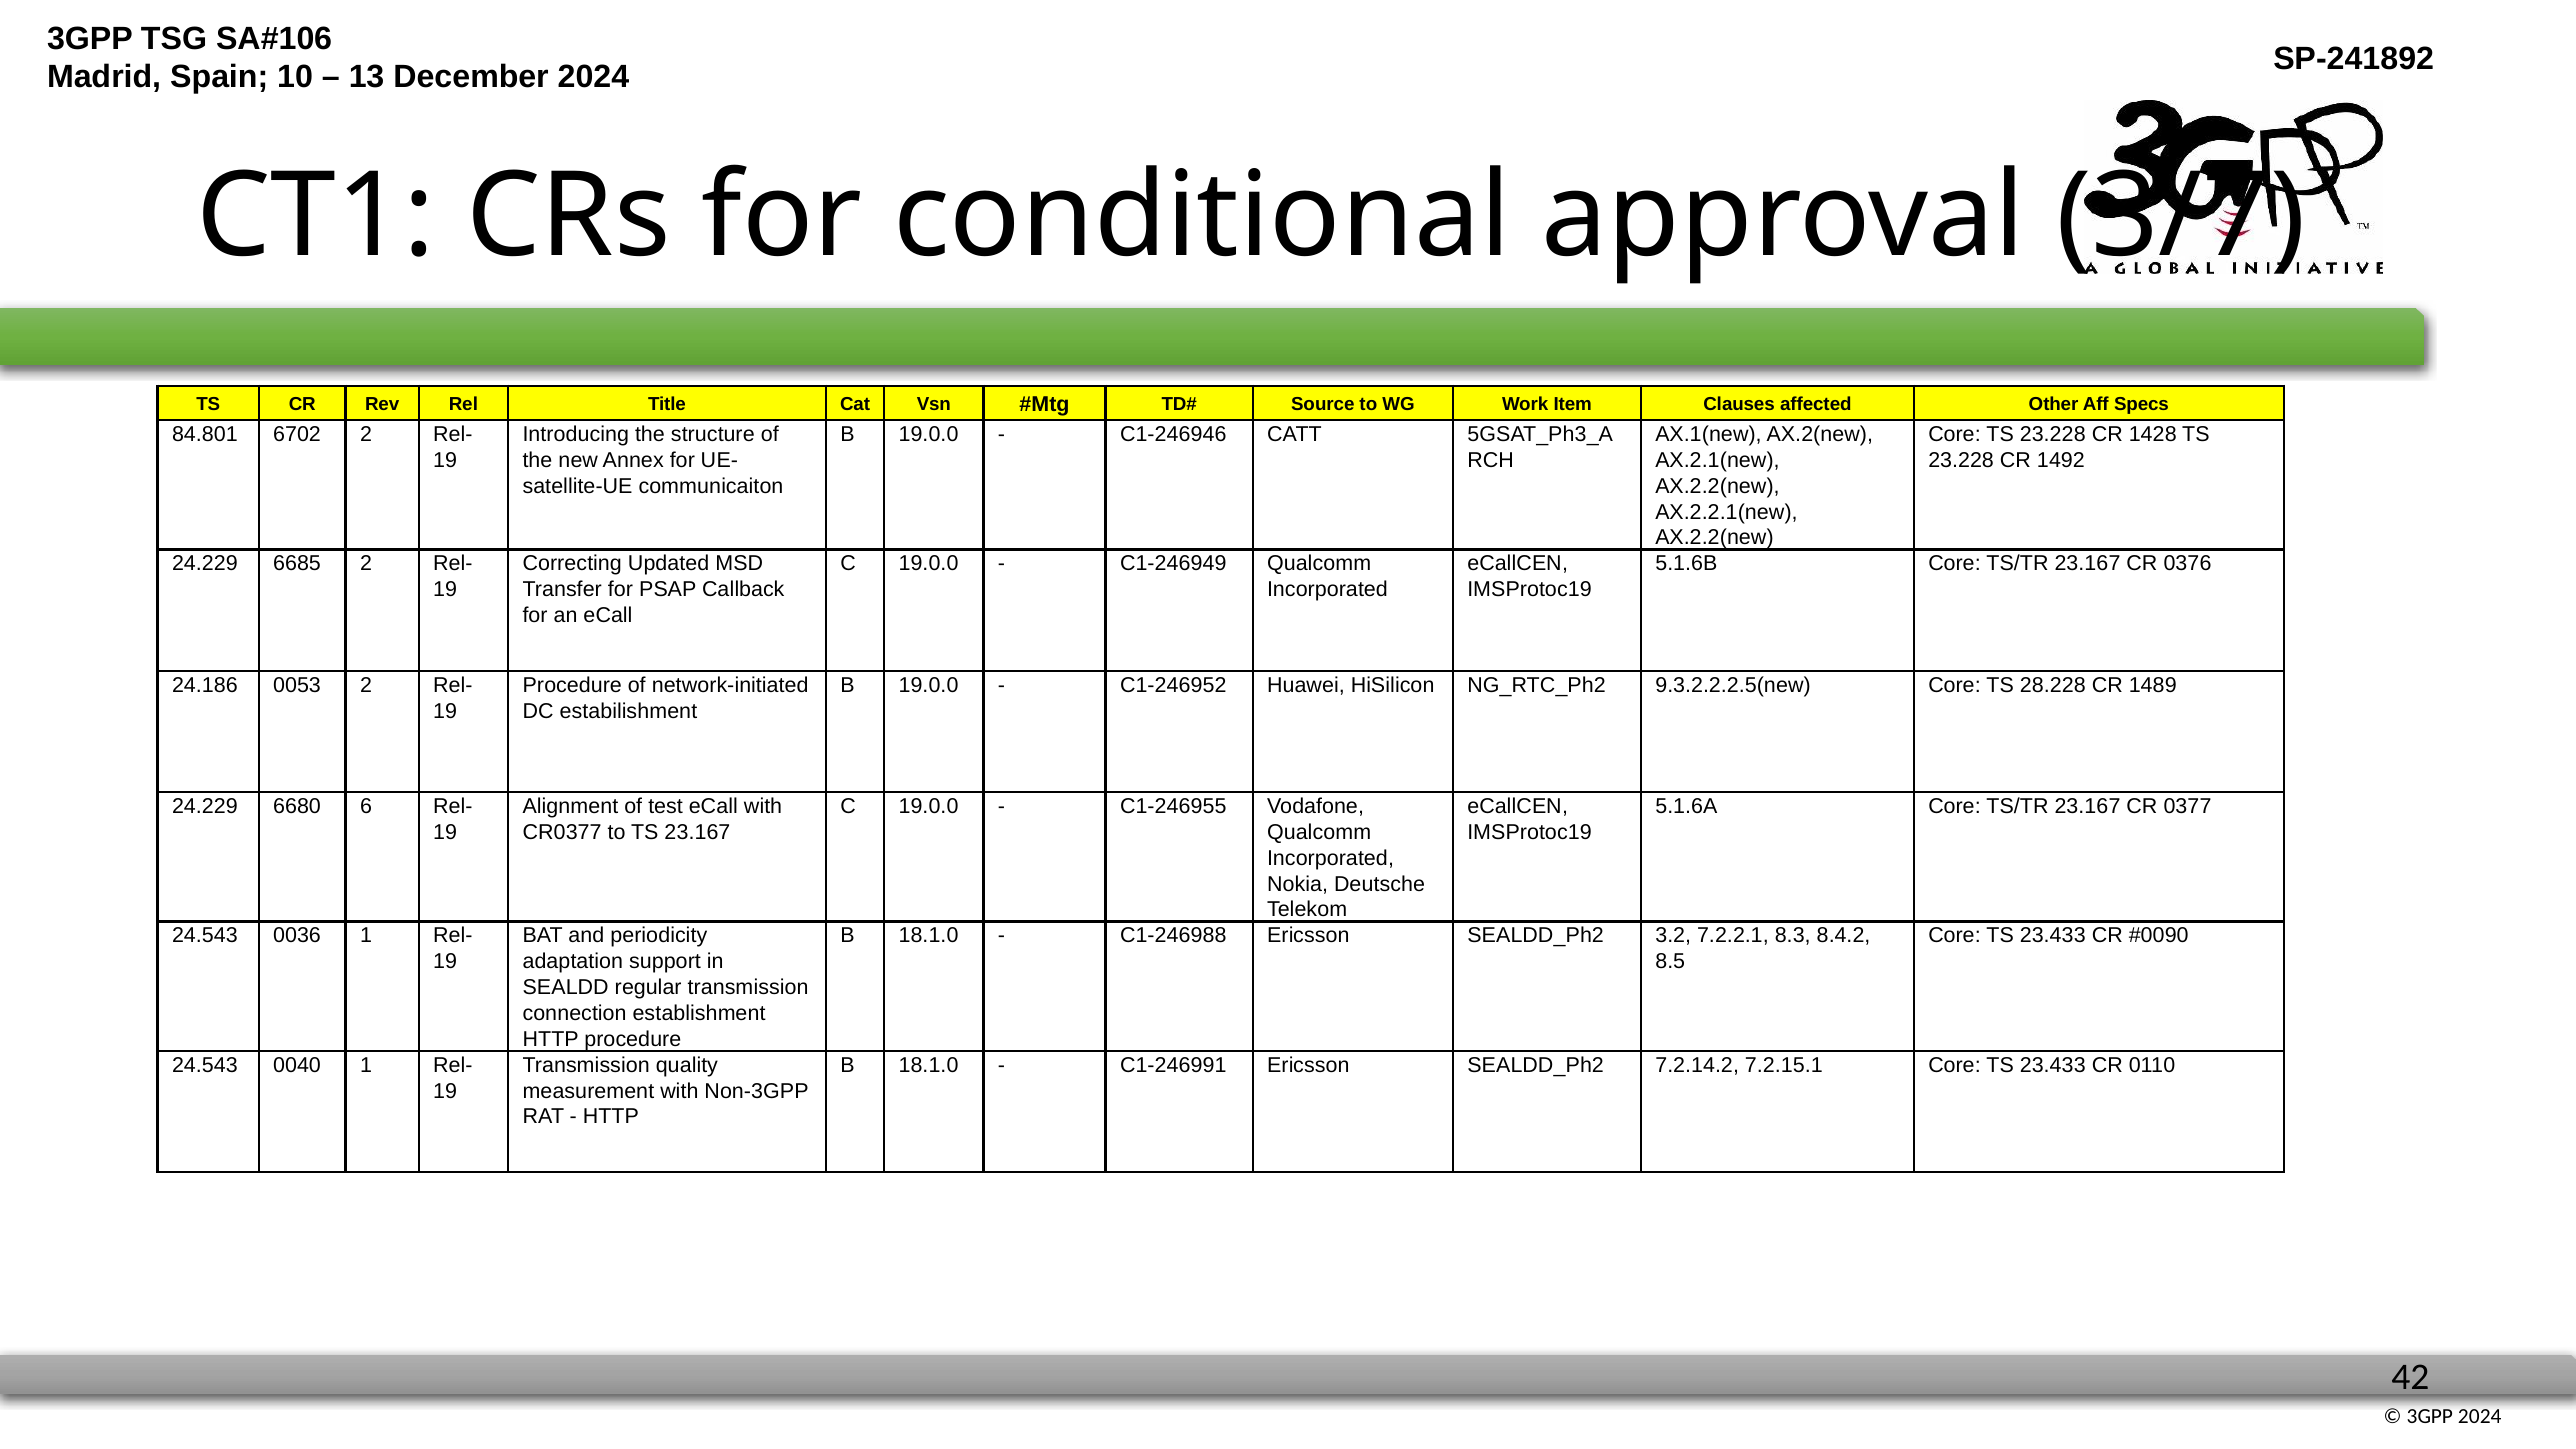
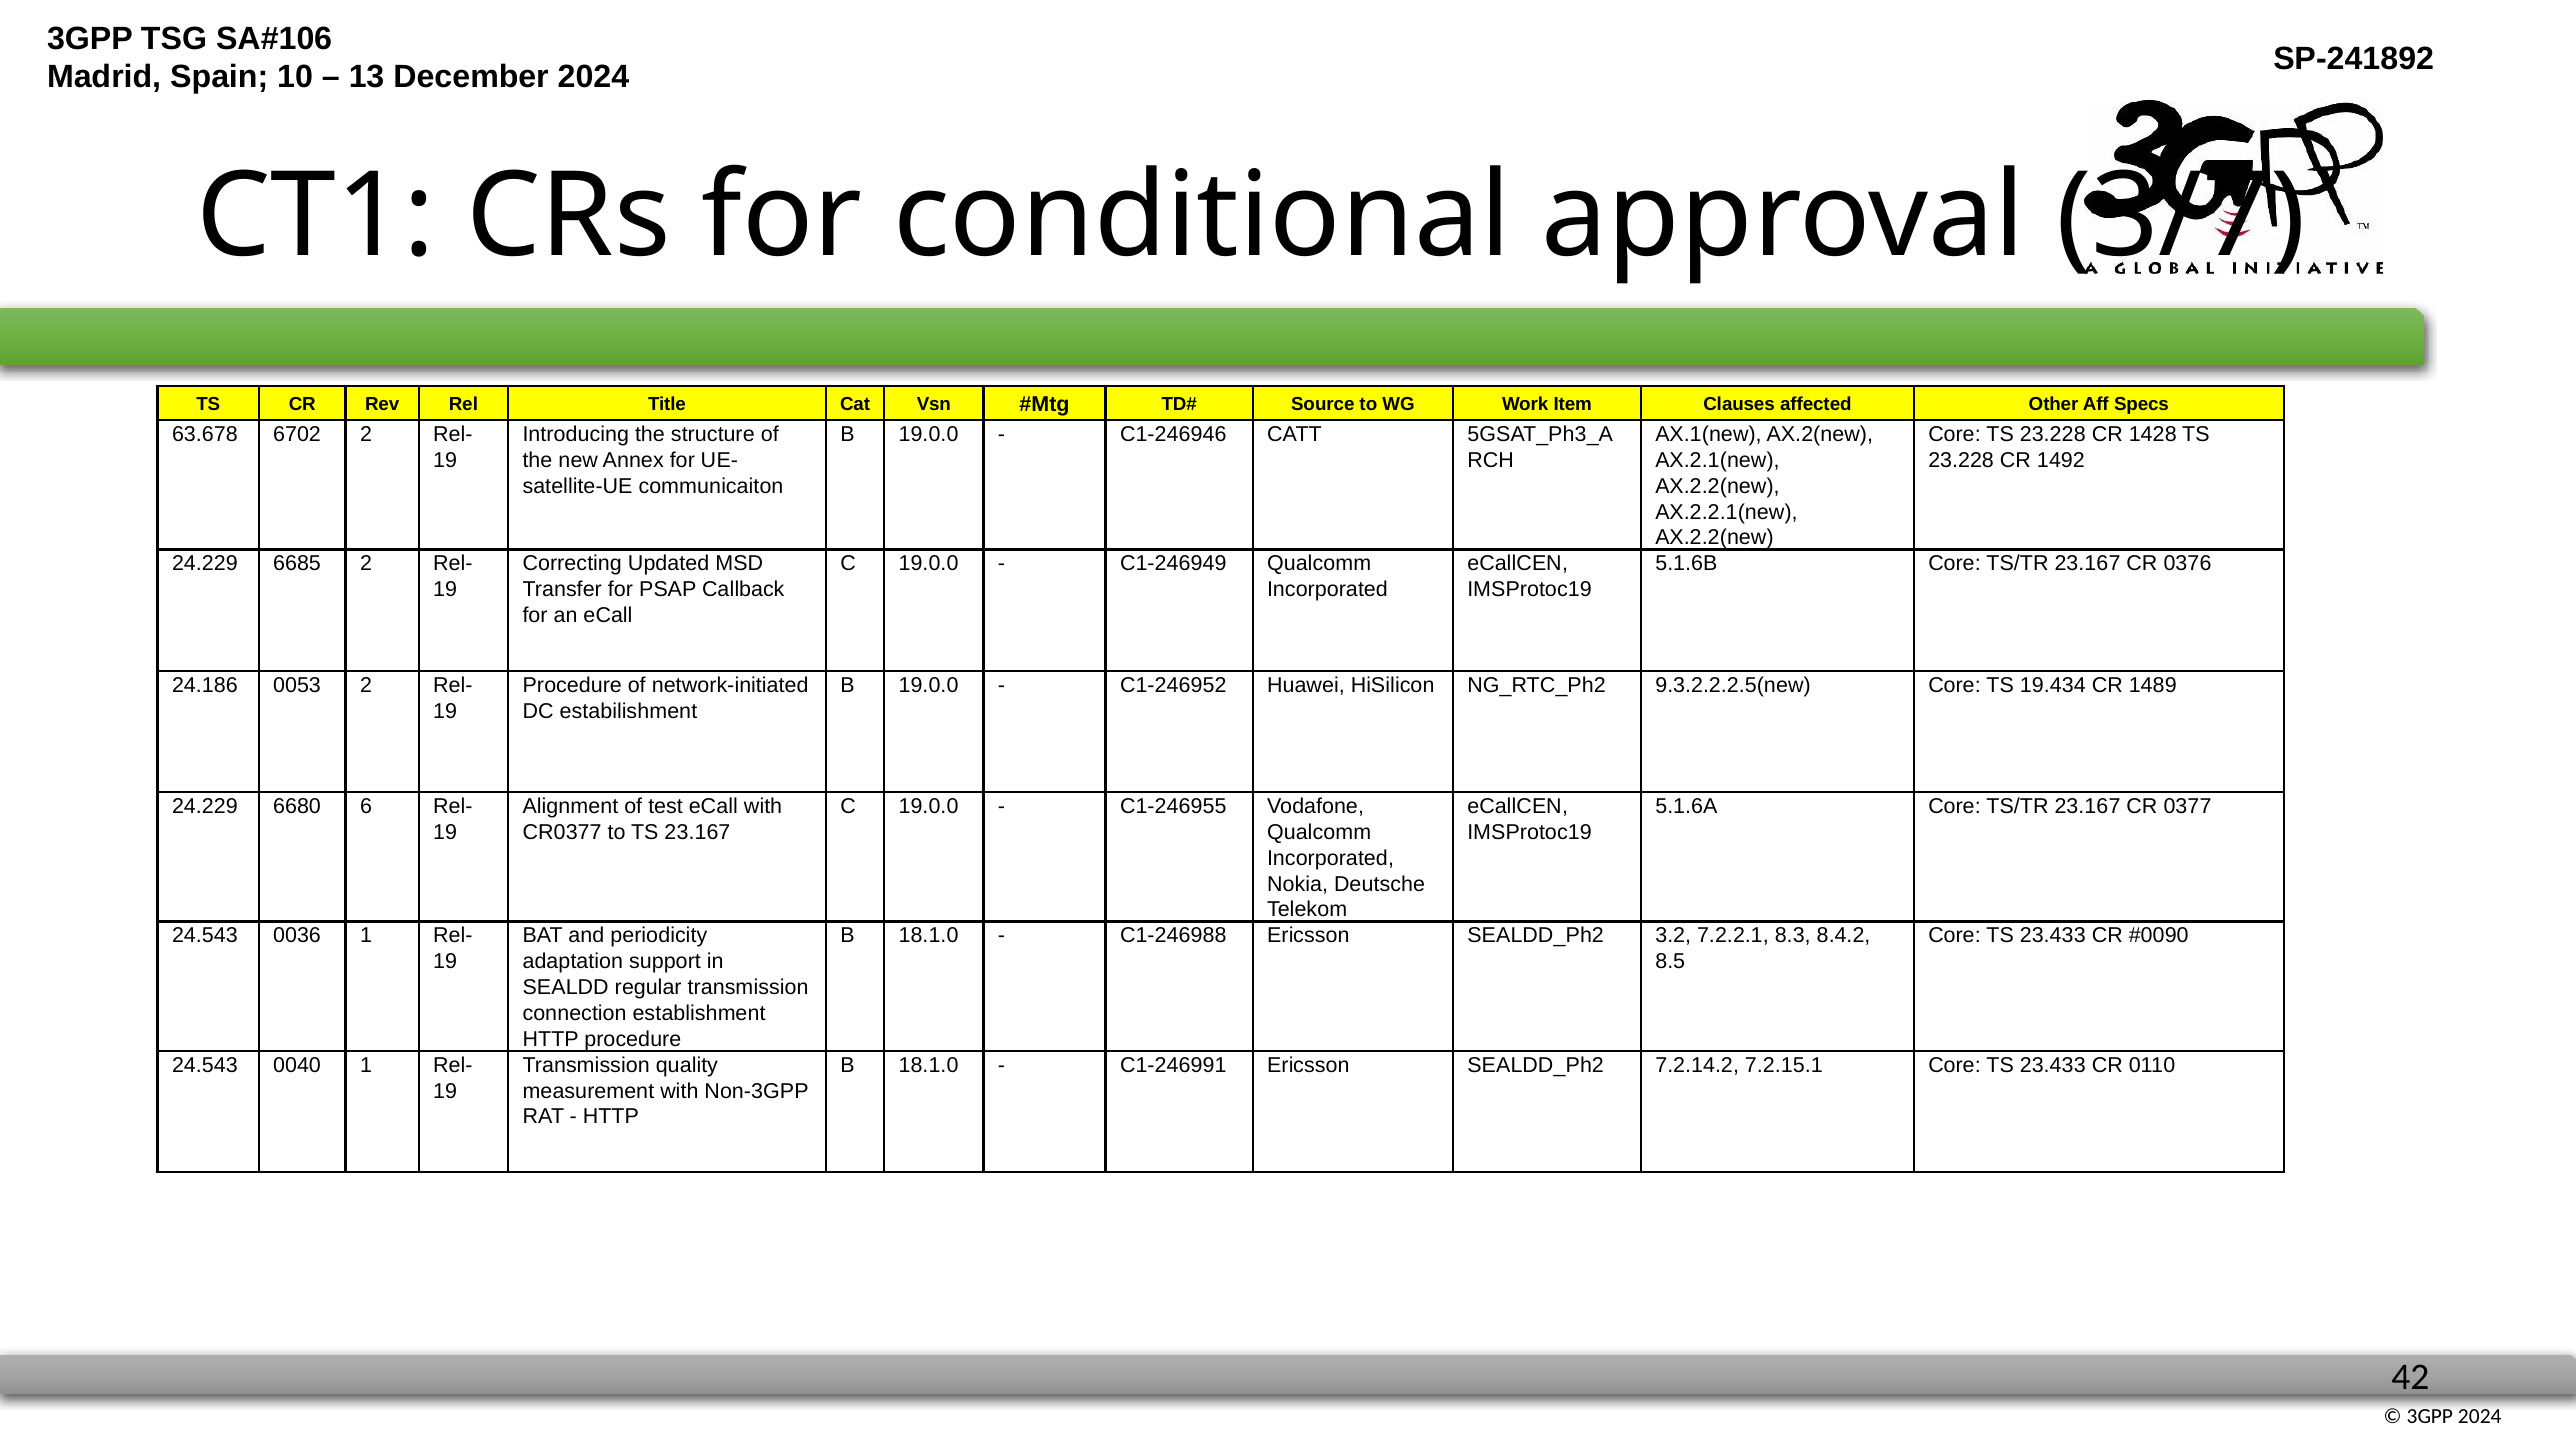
84.801: 84.801 -> 63.678
28.228: 28.228 -> 19.434
